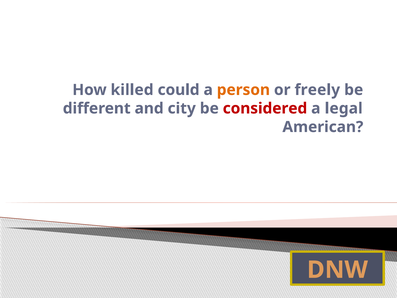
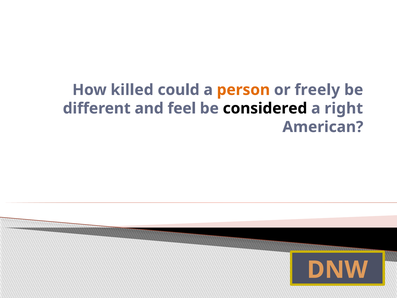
city: city -> feel
considered colour: red -> black
legal: legal -> right
